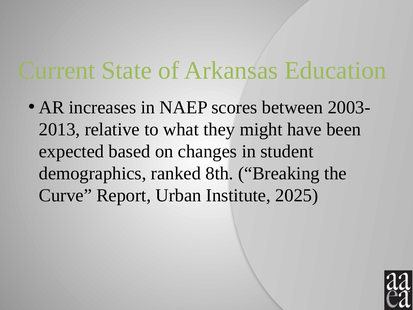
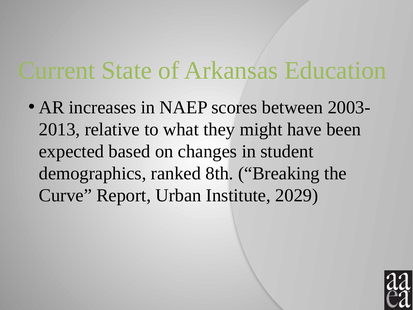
2025: 2025 -> 2029
